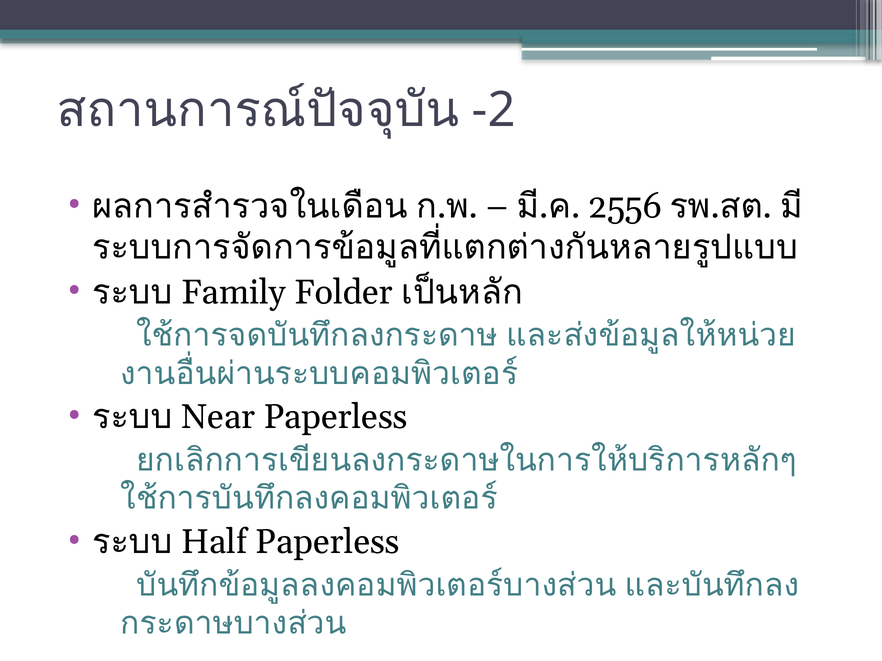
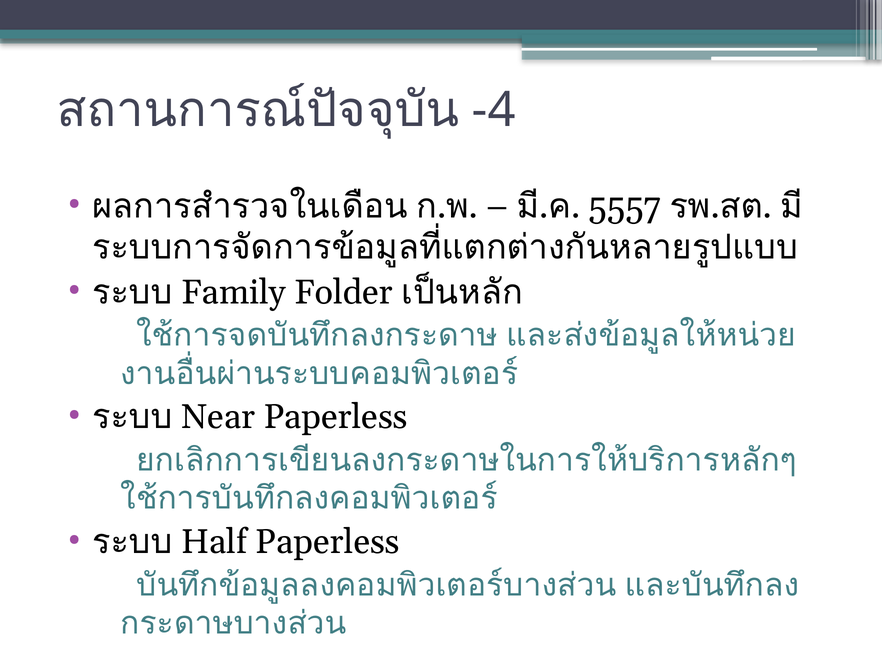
-2: -2 -> -4
2556: 2556 -> 5557
